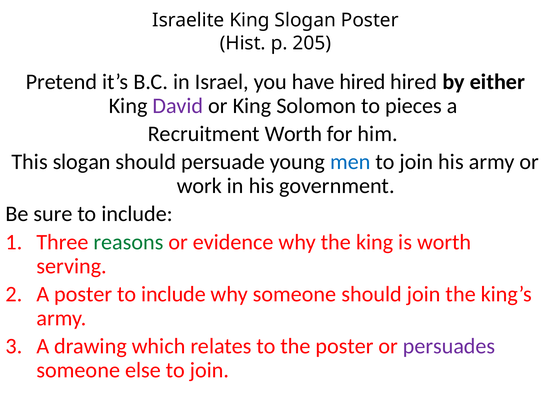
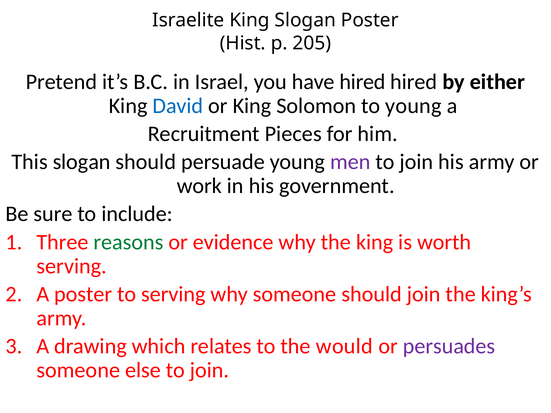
David colour: purple -> blue
to pieces: pieces -> young
Recruitment Worth: Worth -> Pieces
men colour: blue -> purple
include at (173, 294): include -> serving
the poster: poster -> would
